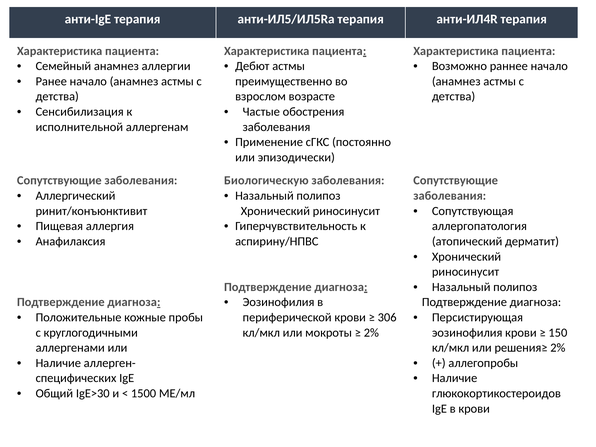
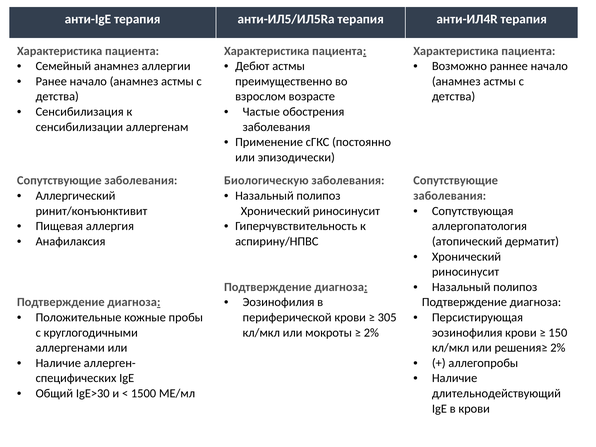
исполнительной: исполнительной -> сенсибилизации
306: 306 -> 305
глюкокортикостероидов: глюкокортикостероидов -> длительнодействующий
